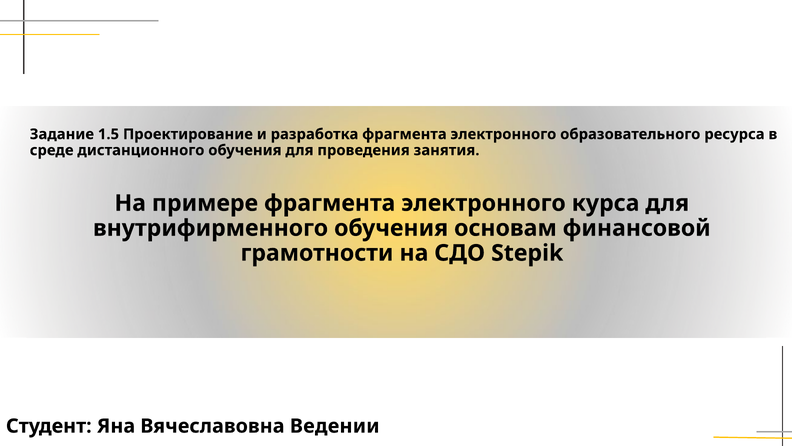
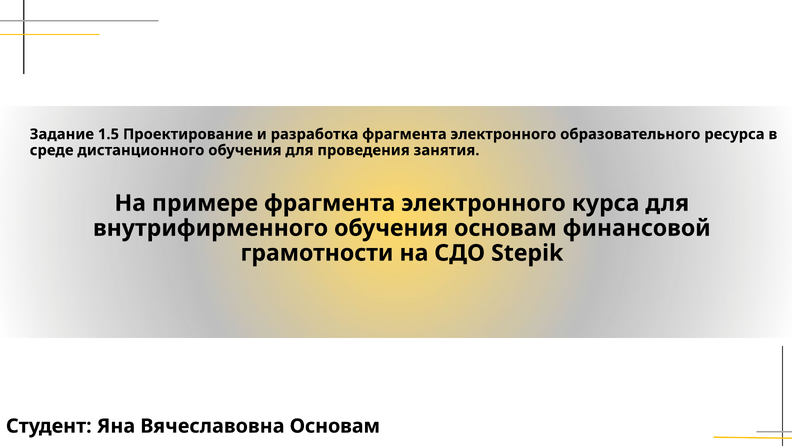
Вячеславовна Ведении: Ведении -> Основам
